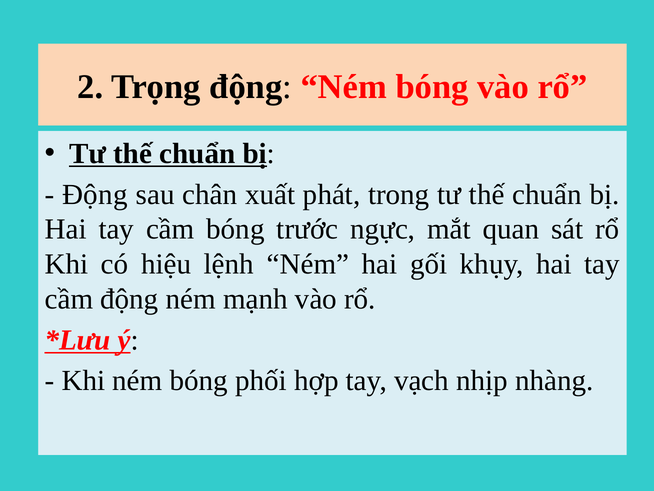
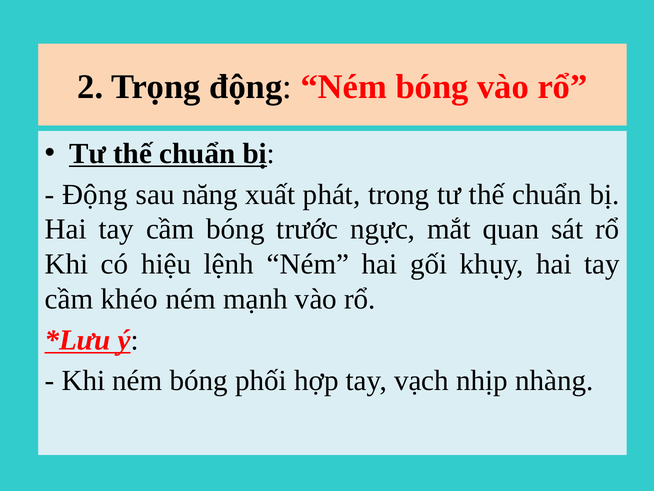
chân: chân -> năng
cầm động: động -> khéo
